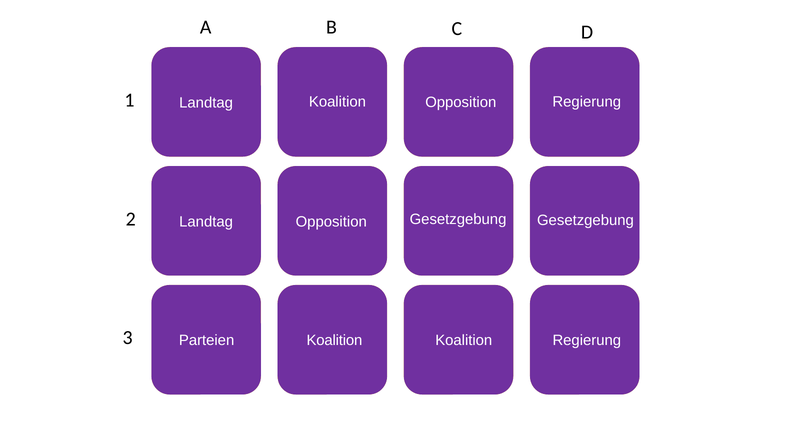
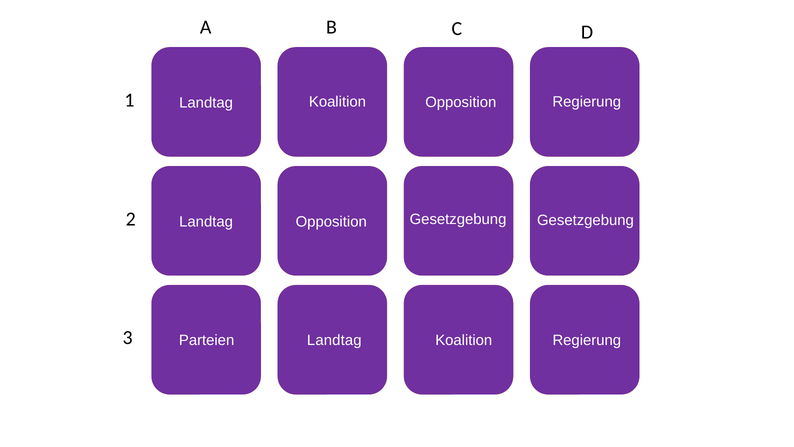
Parteien Koalition: Koalition -> Landtag
